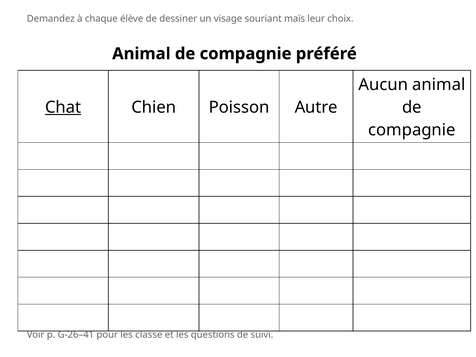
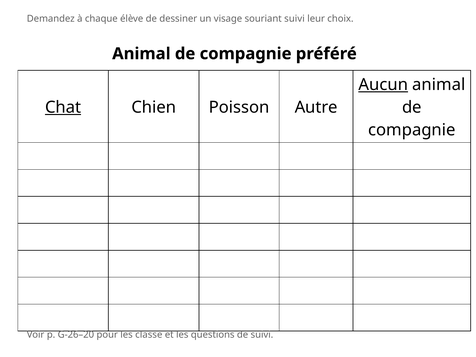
souriant maïs: maïs -> suivi
Aucun underline: none -> present
G-26–41: G-26–41 -> G-26–20
